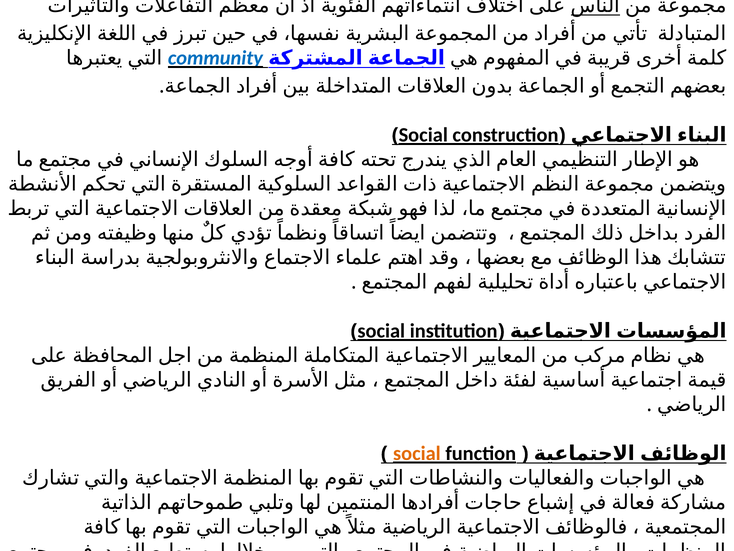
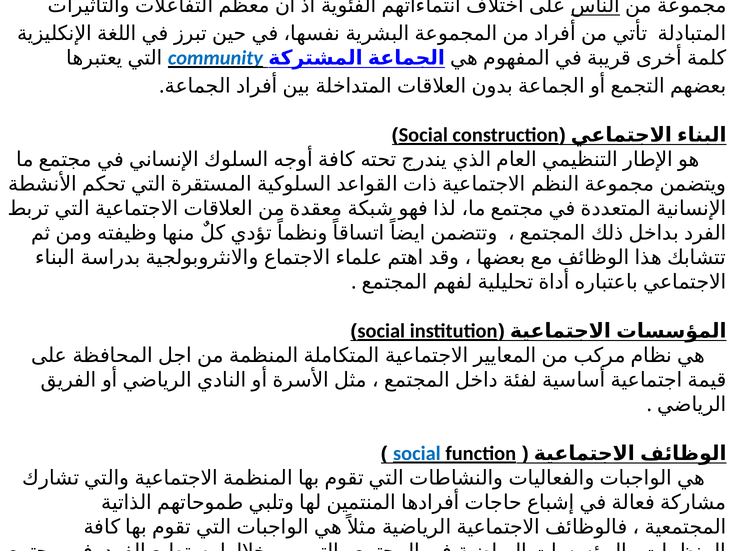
social at (417, 453) colour: orange -> blue
